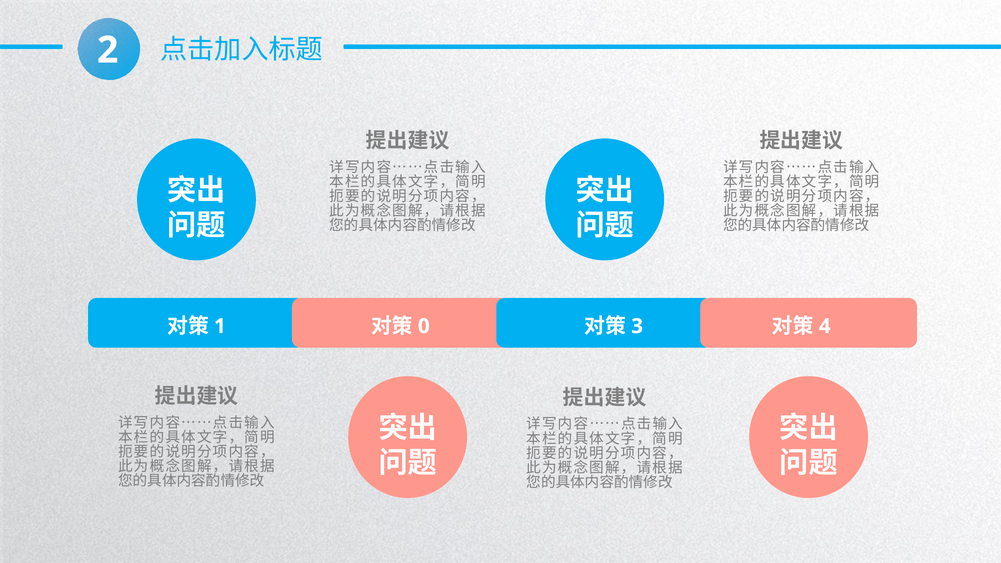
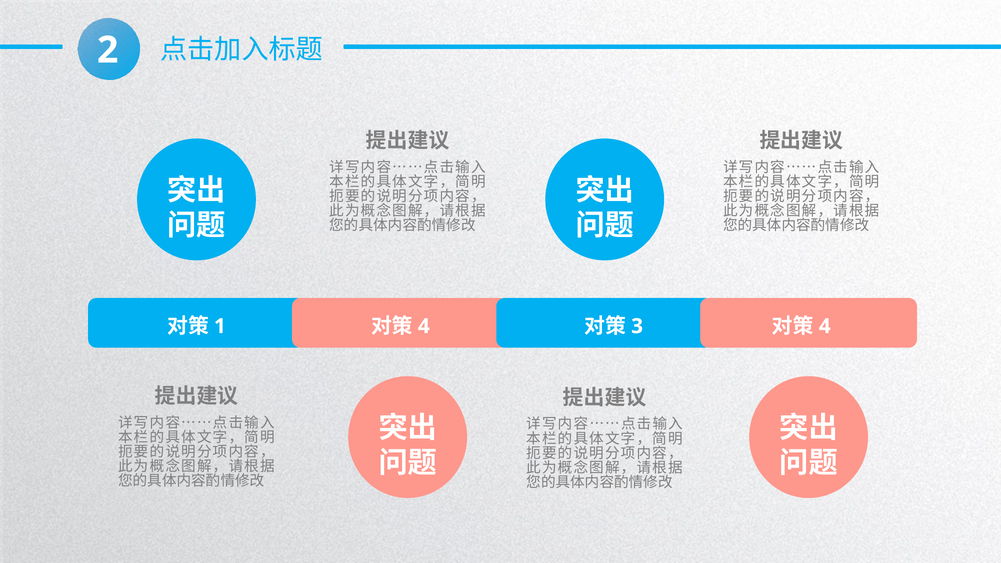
0 at (424, 326): 0 -> 4
